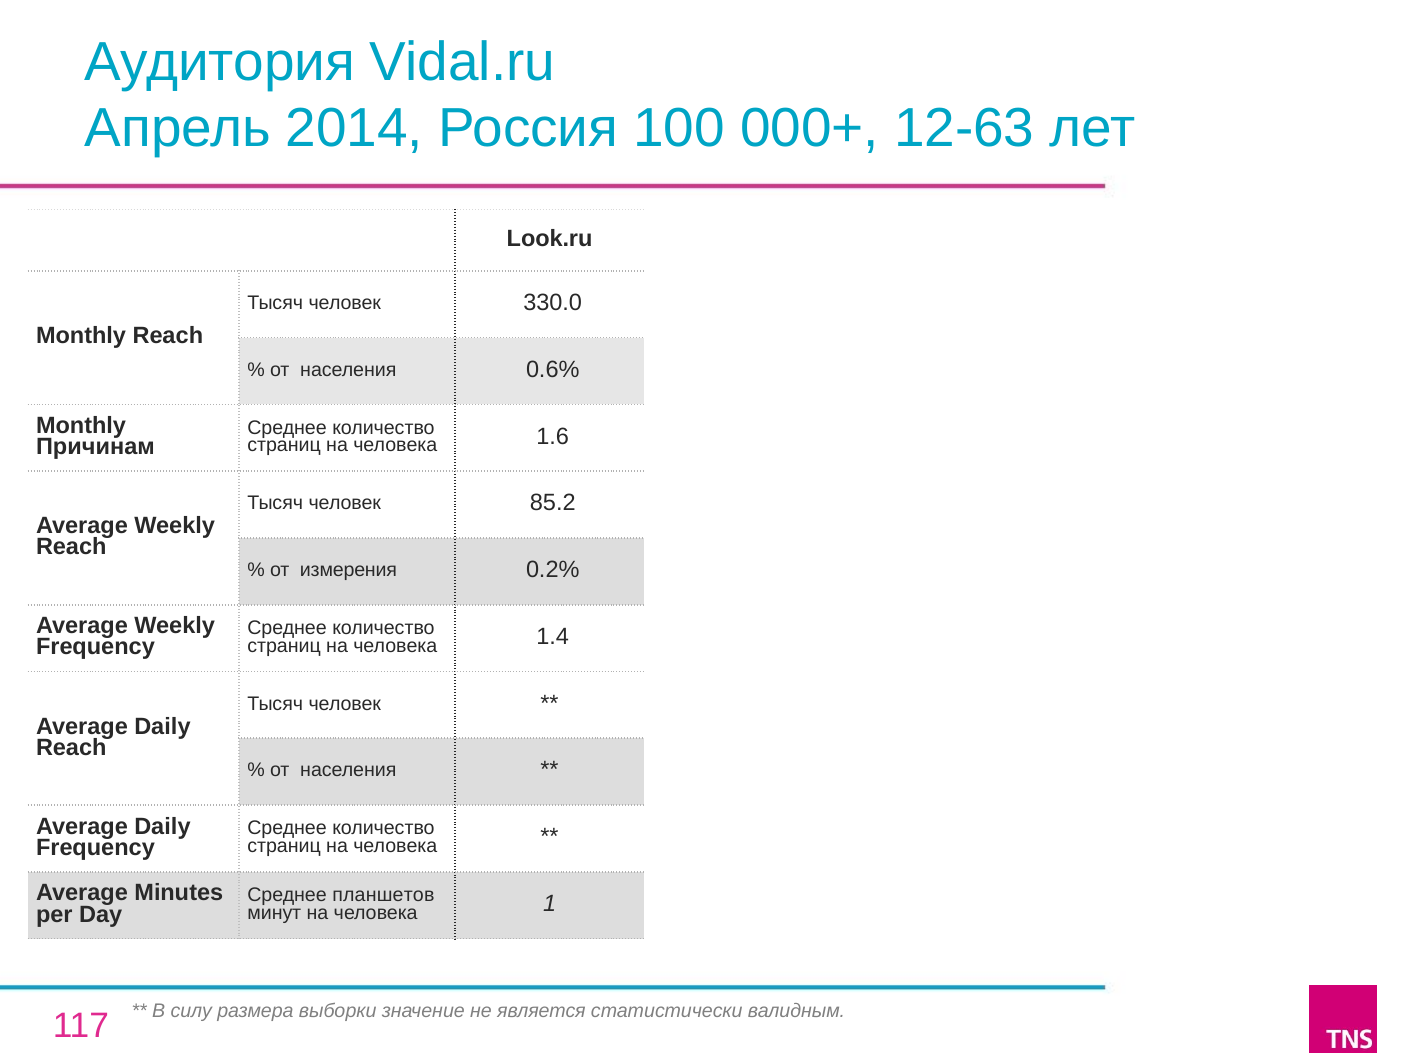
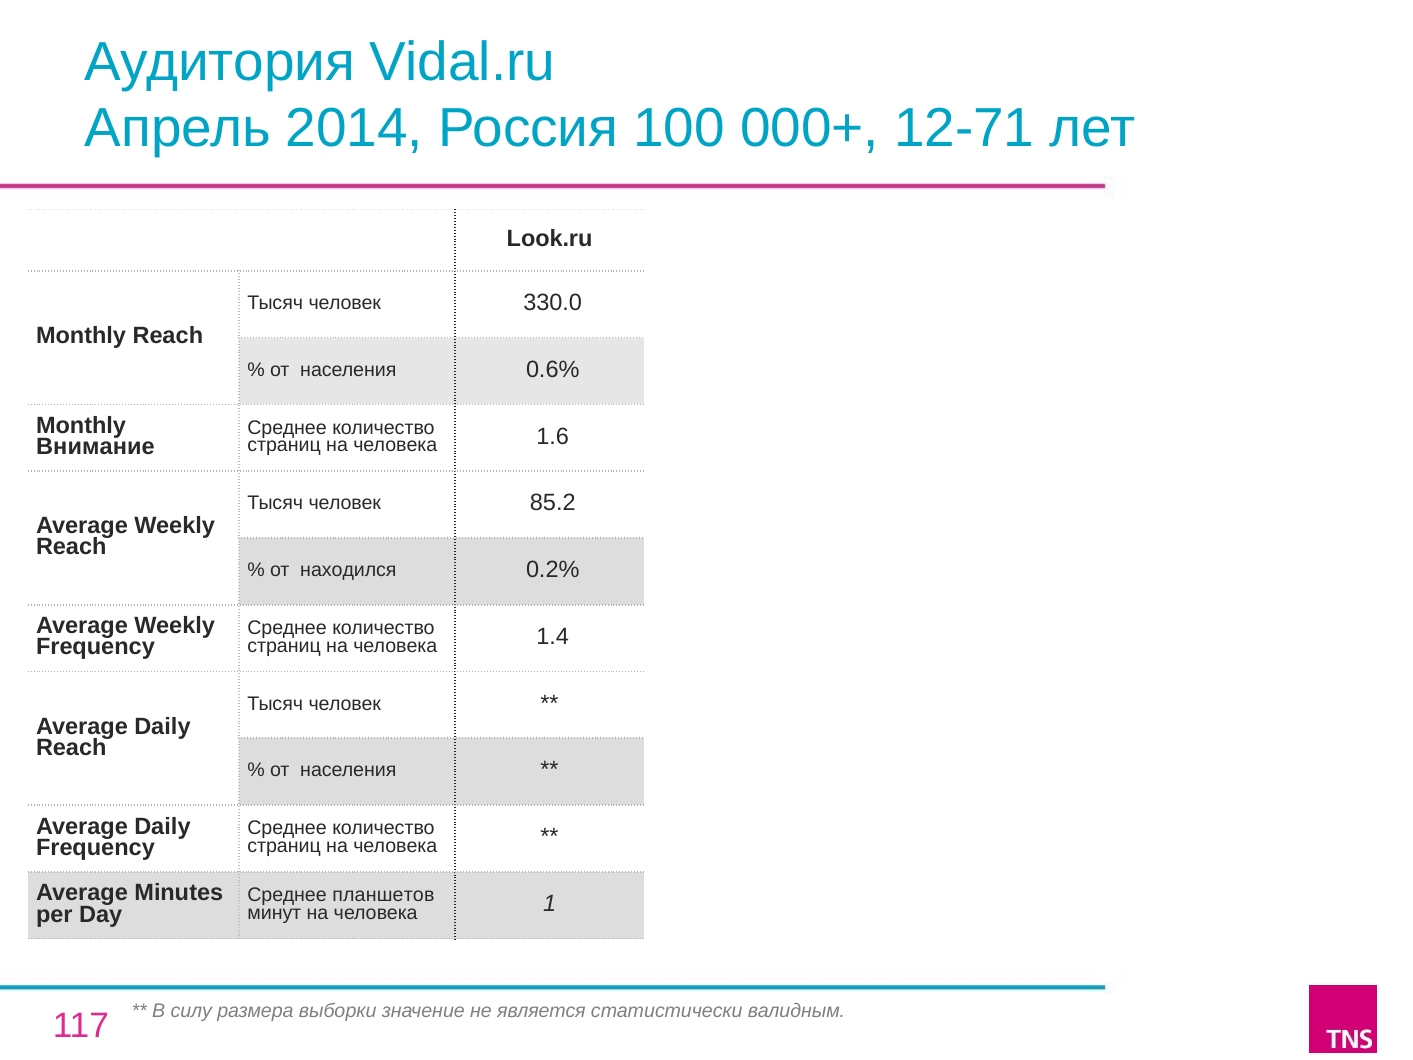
12-63: 12-63 -> 12-71
Причинам: Причинам -> Внимание
измерения: измерения -> находился
